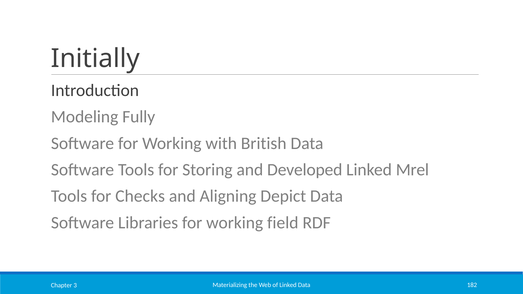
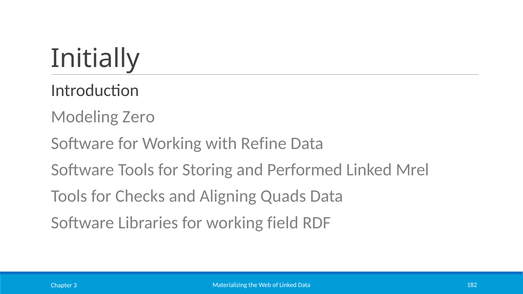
Fully: Fully -> Zero
British: British -> Refine
Developed: Developed -> Performed
Depict: Depict -> Quads
